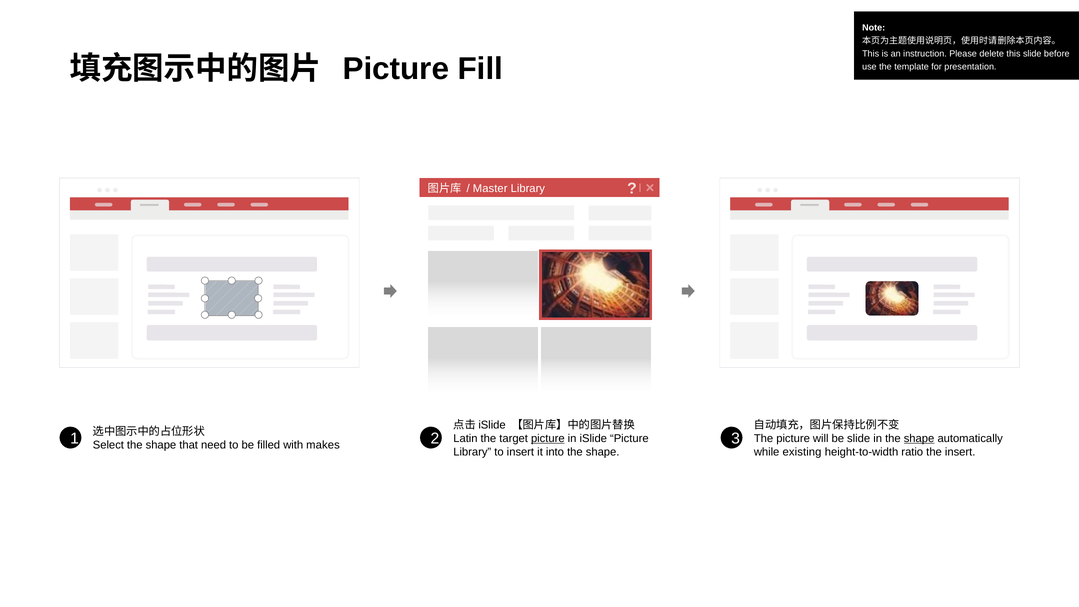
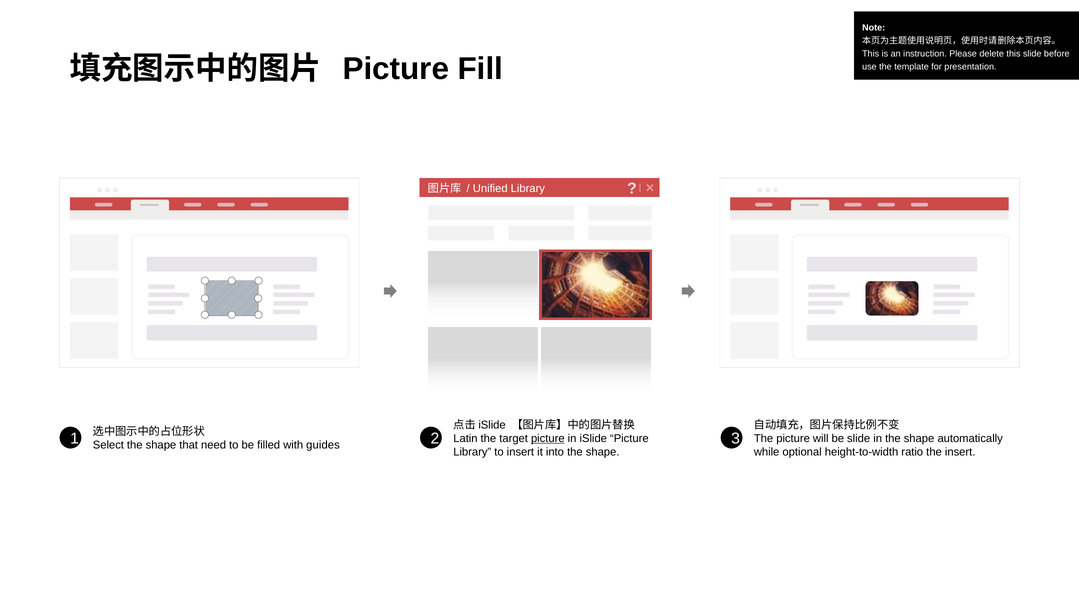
Master: Master -> Unified
shape at (919, 438) underline: present -> none
makes: makes -> guides
existing: existing -> optional
